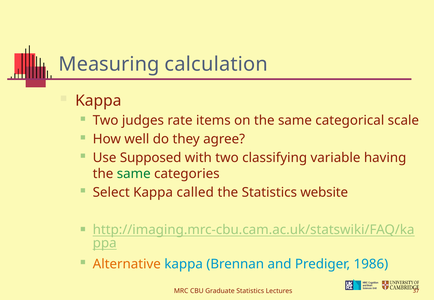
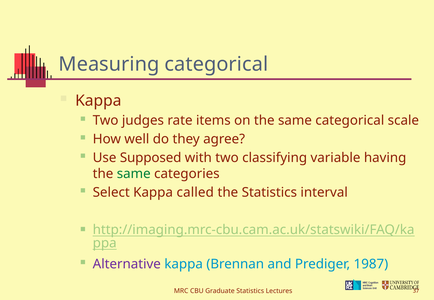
Measuring calculation: calculation -> categorical
website: website -> interval
Alternative colour: orange -> purple
1986: 1986 -> 1987
